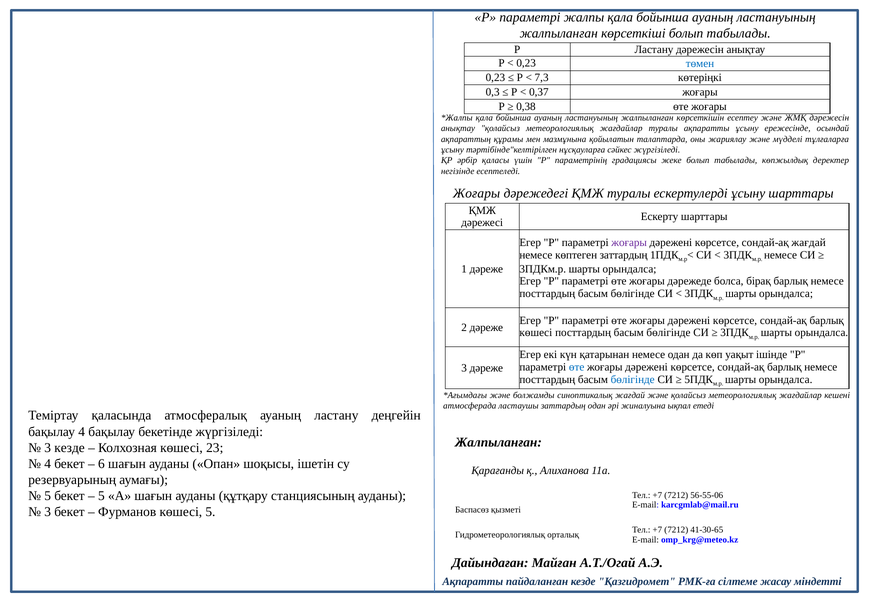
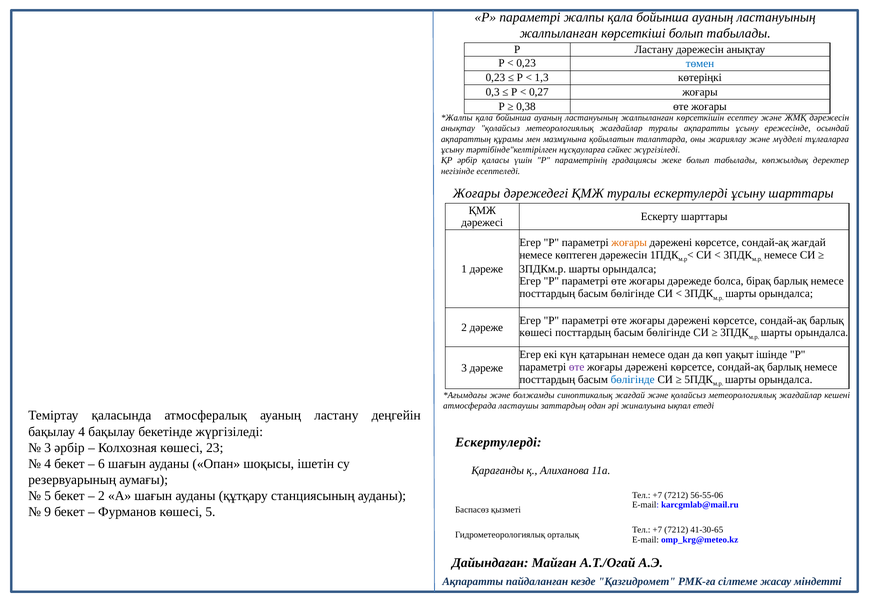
7,3: 7,3 -> 1,3
0,37: 0,37 -> 0,27
жоғары at (629, 242) colour: purple -> orange
көптеген заттардың: заттардың -> дәрежесін
өте at (577, 367) colour: blue -> purple
Жалпыланған at (498, 442): Жалпыланған -> Ескертулерді
3 кезде: кезде -> әрбір
5 at (101, 496): 5 -> 2
3 at (48, 512): 3 -> 9
